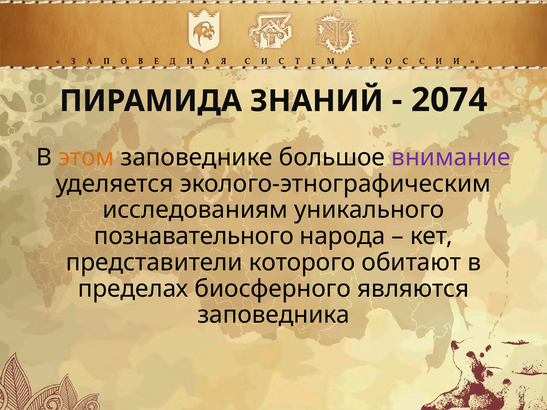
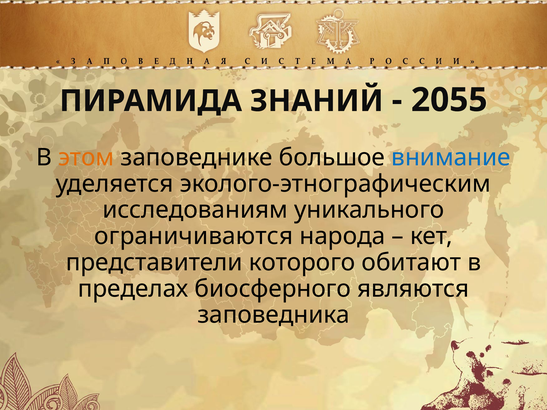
2074: 2074 -> 2055
внимание colour: purple -> blue
познавательного: познавательного -> ограничиваются
